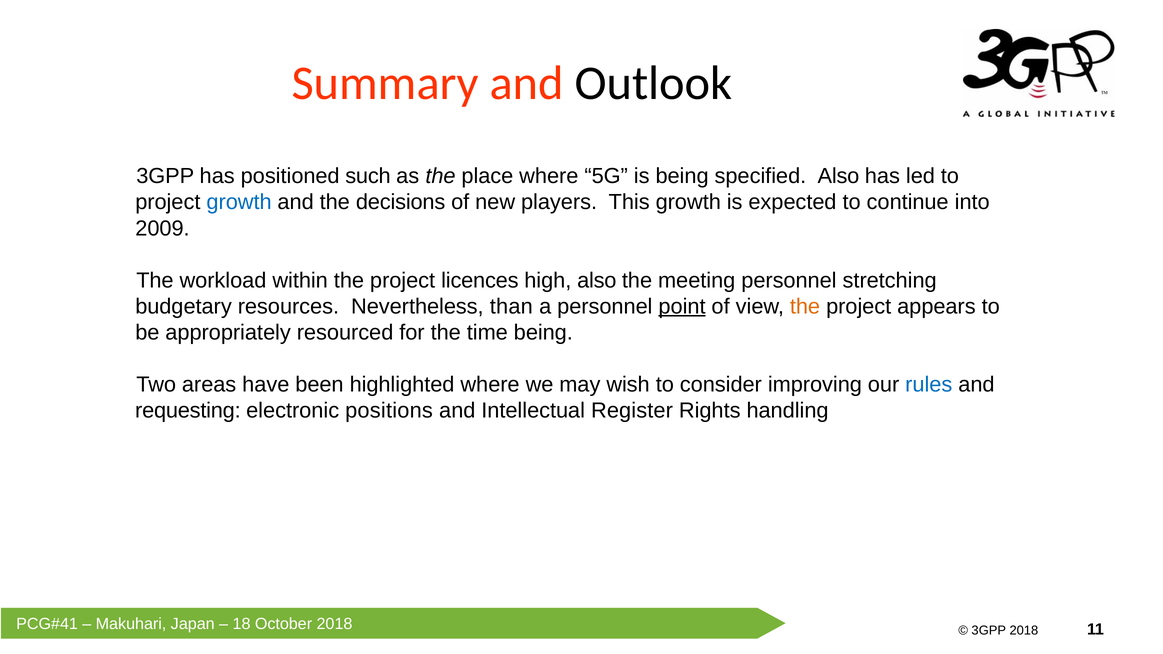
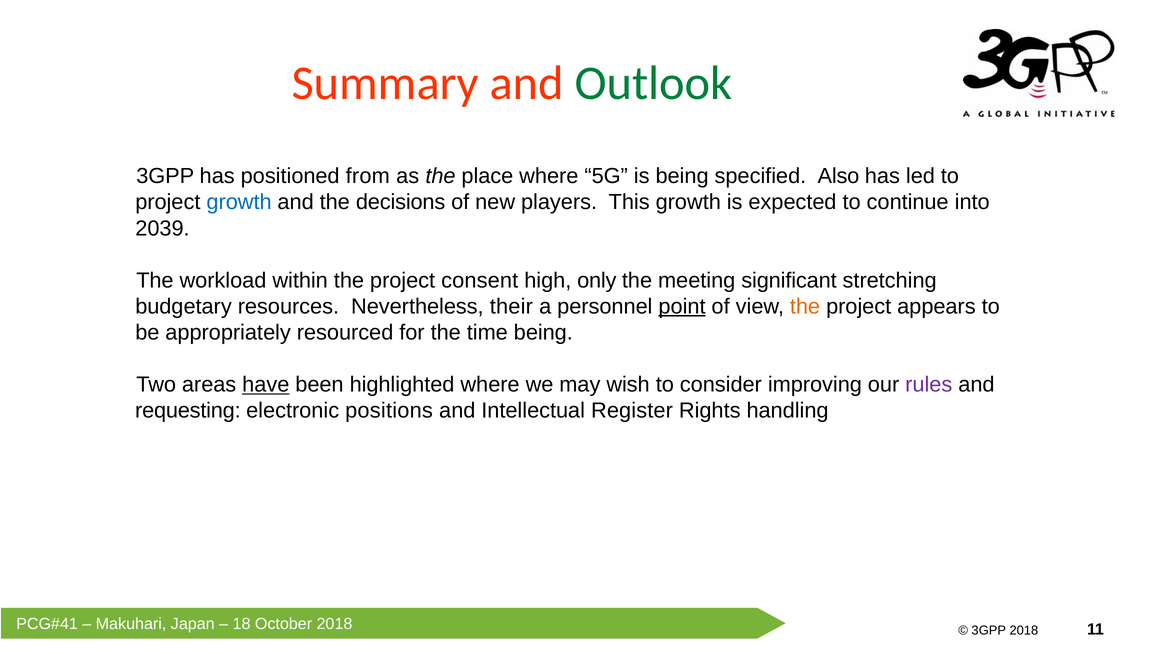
Outlook colour: black -> green
such: such -> from
2009: 2009 -> 2039
licences: licences -> consent
high also: also -> only
meeting personnel: personnel -> significant
than: than -> their
have underline: none -> present
rules colour: blue -> purple
